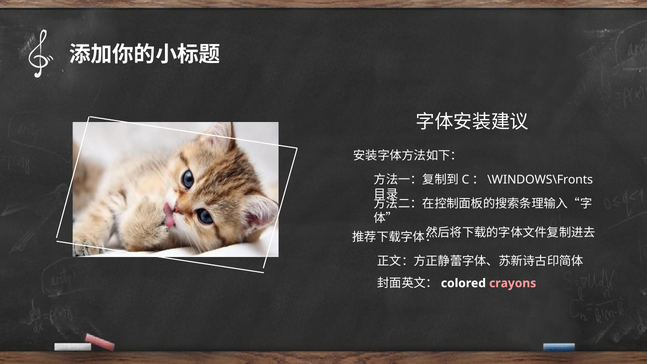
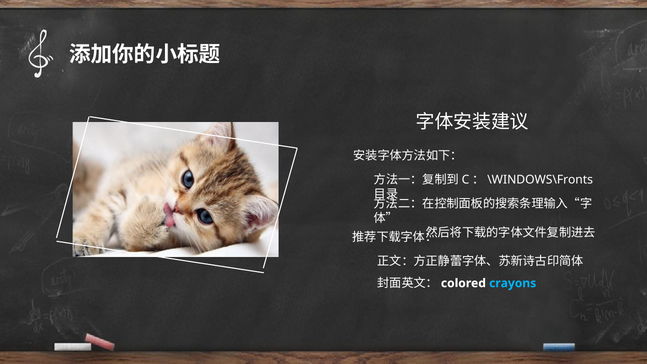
crayons colour: pink -> light blue
